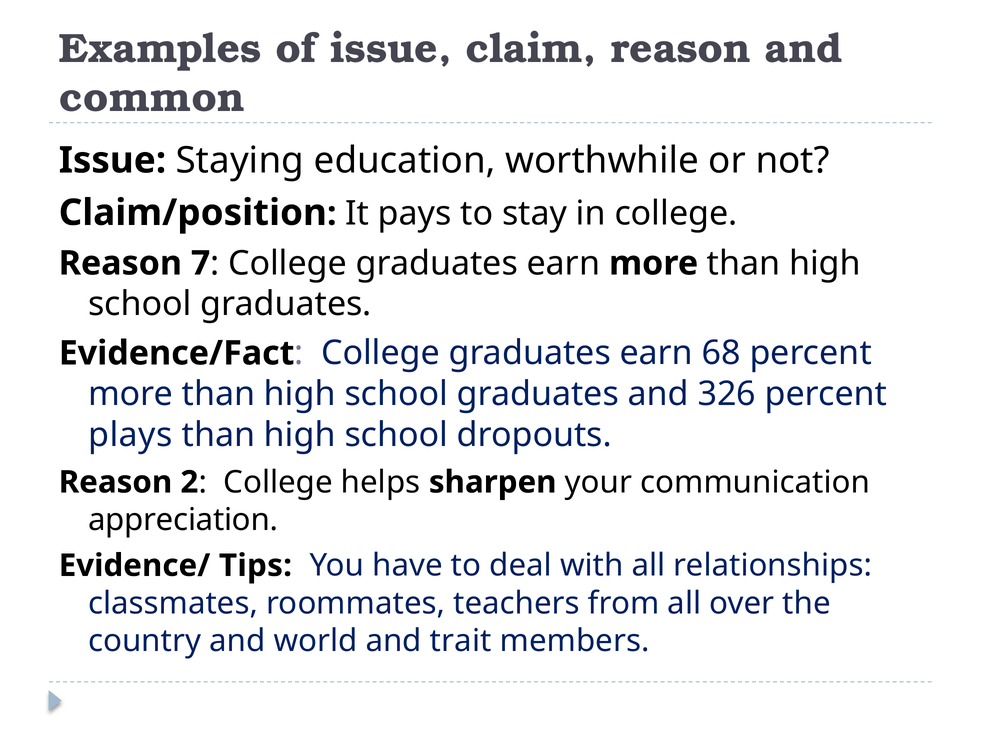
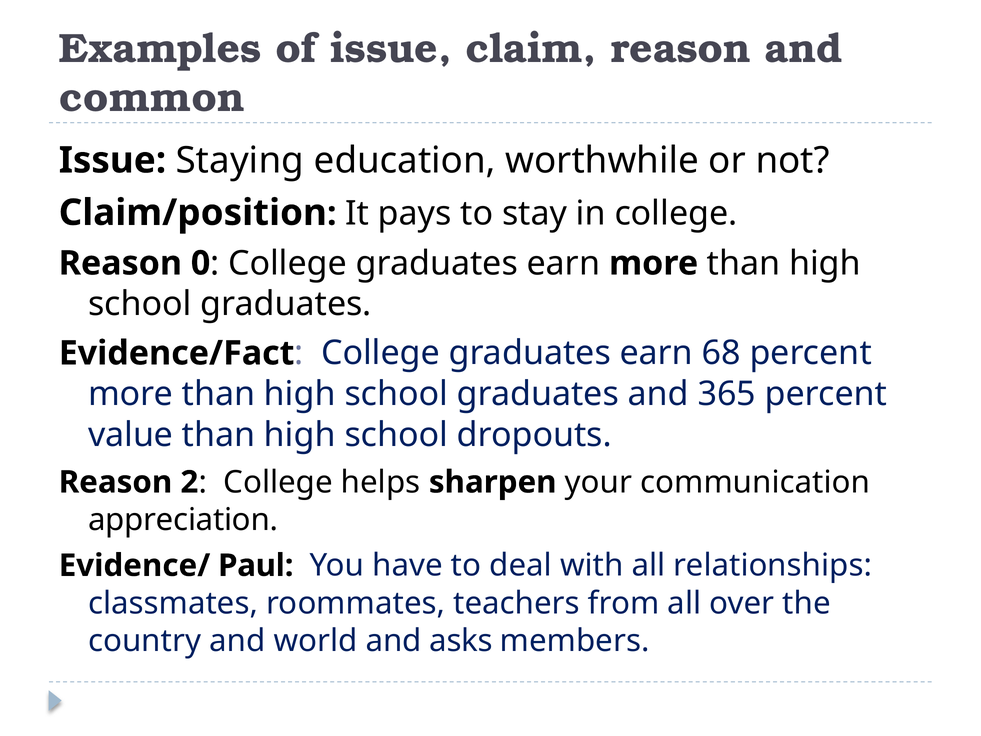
7: 7 -> 0
326: 326 -> 365
plays: plays -> value
Tips: Tips -> Paul
trait: trait -> asks
